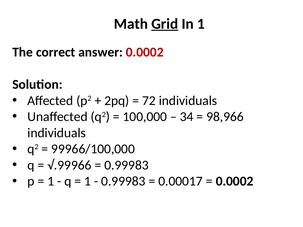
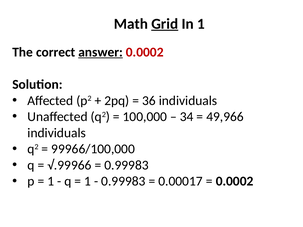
answer underline: none -> present
72: 72 -> 36
98,966: 98,966 -> 49,966
